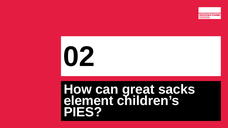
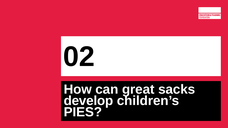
element: element -> develop
